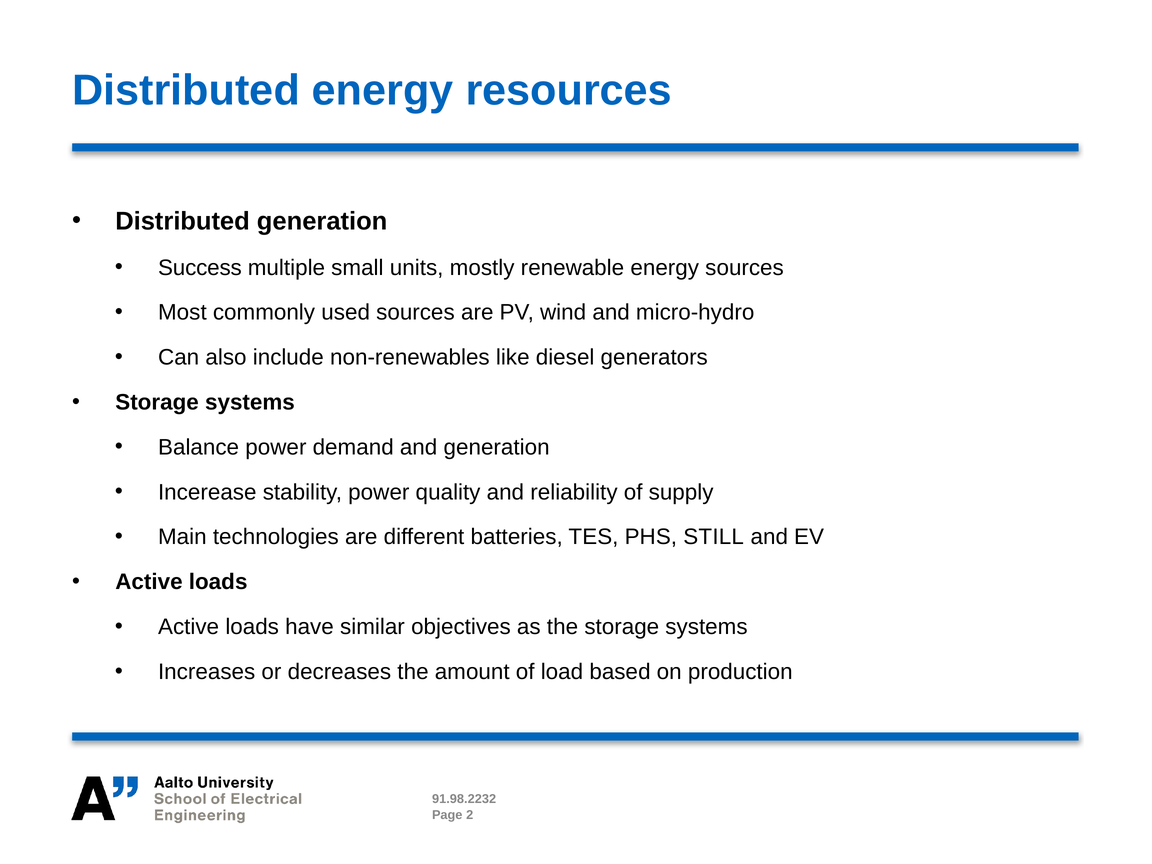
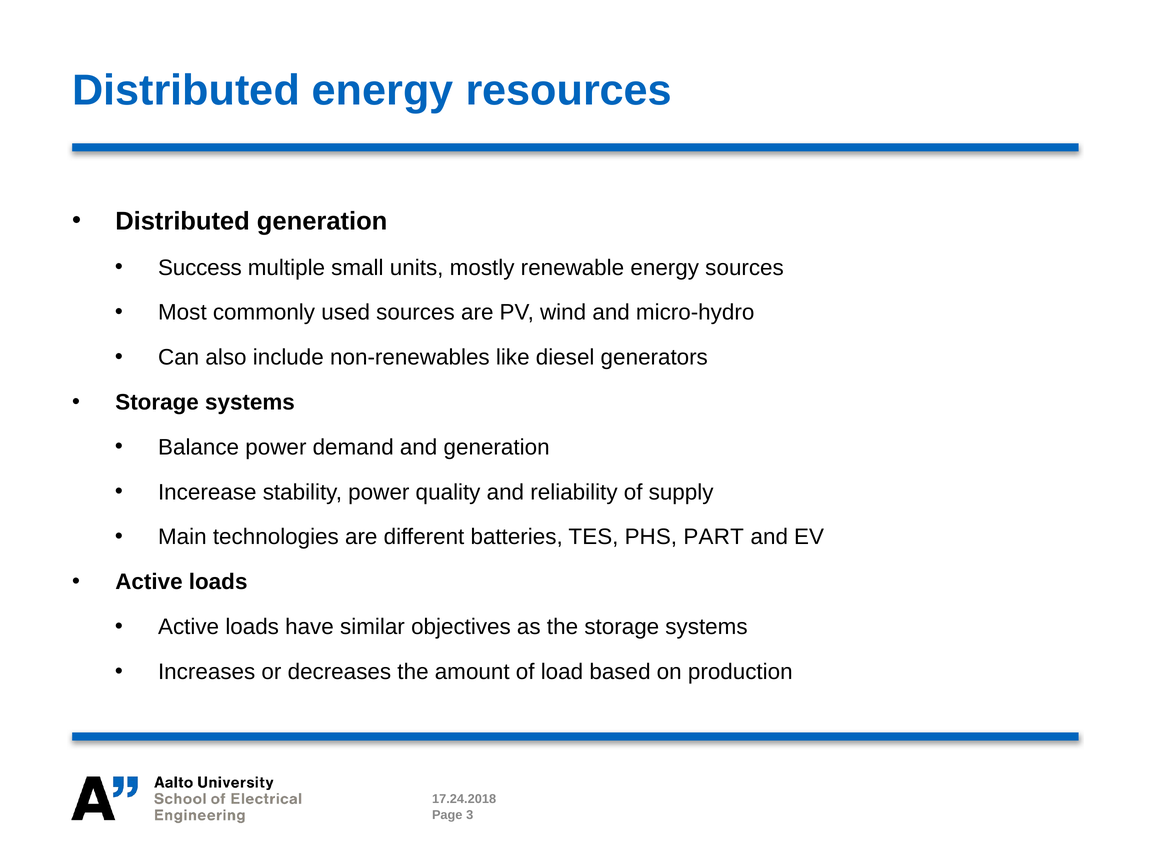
STILL: STILL -> PART
91.98.2232: 91.98.2232 -> 17.24.2018
2: 2 -> 3
